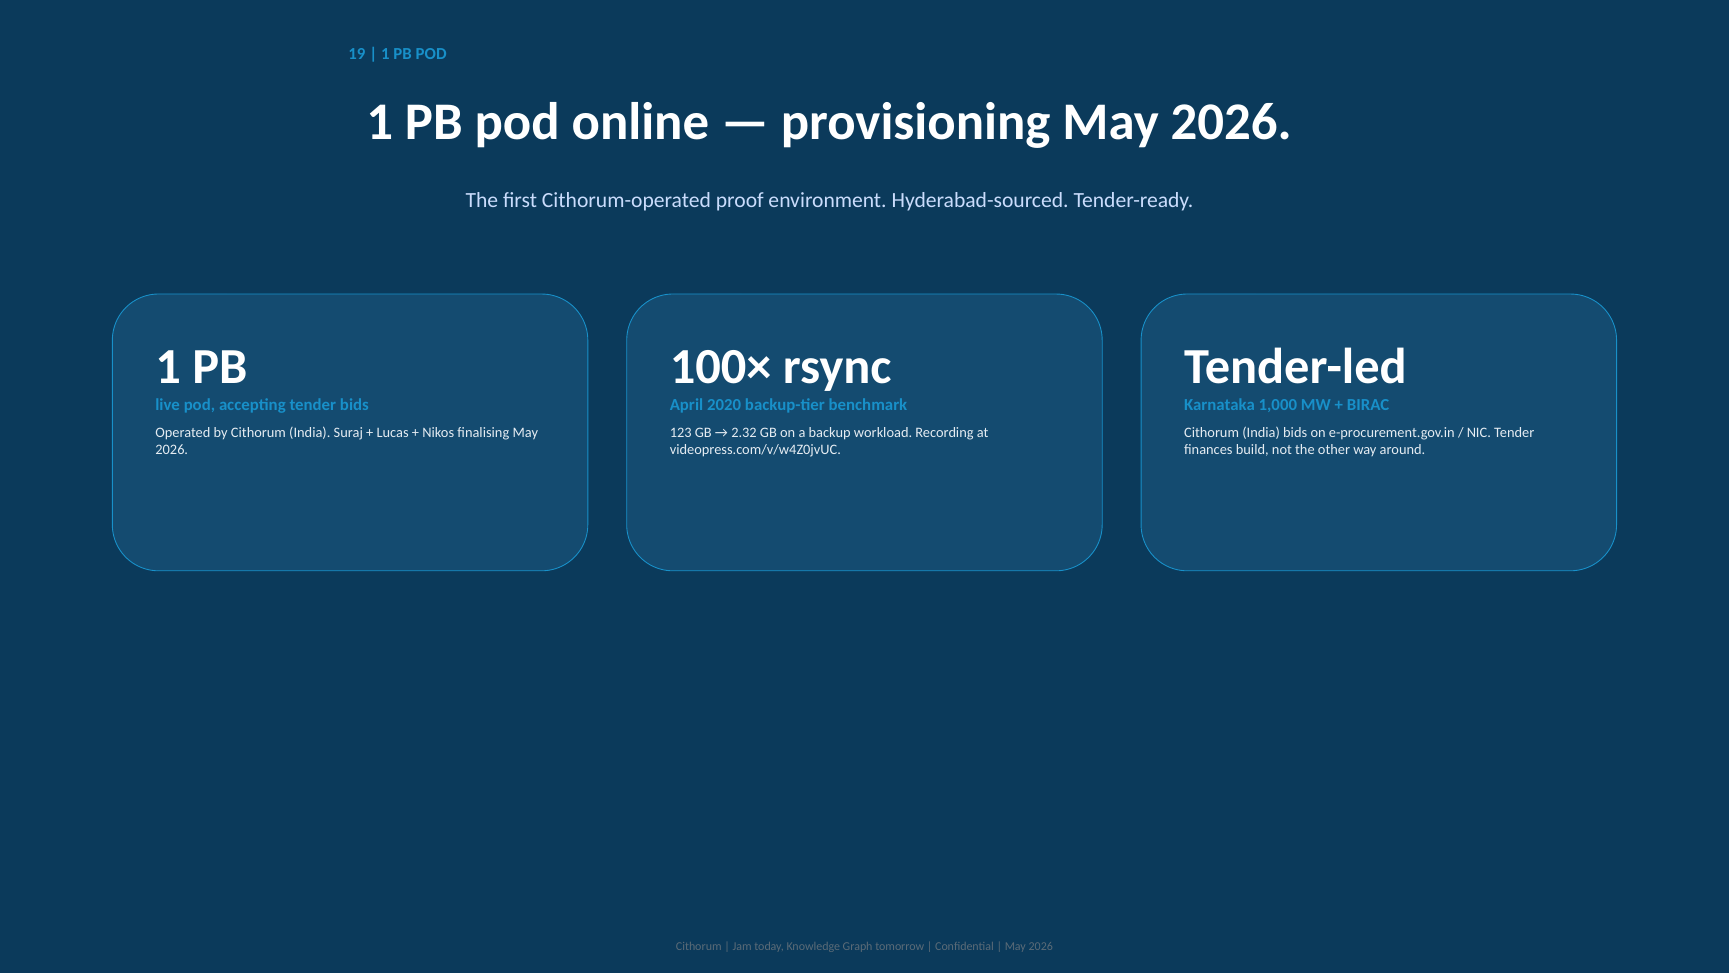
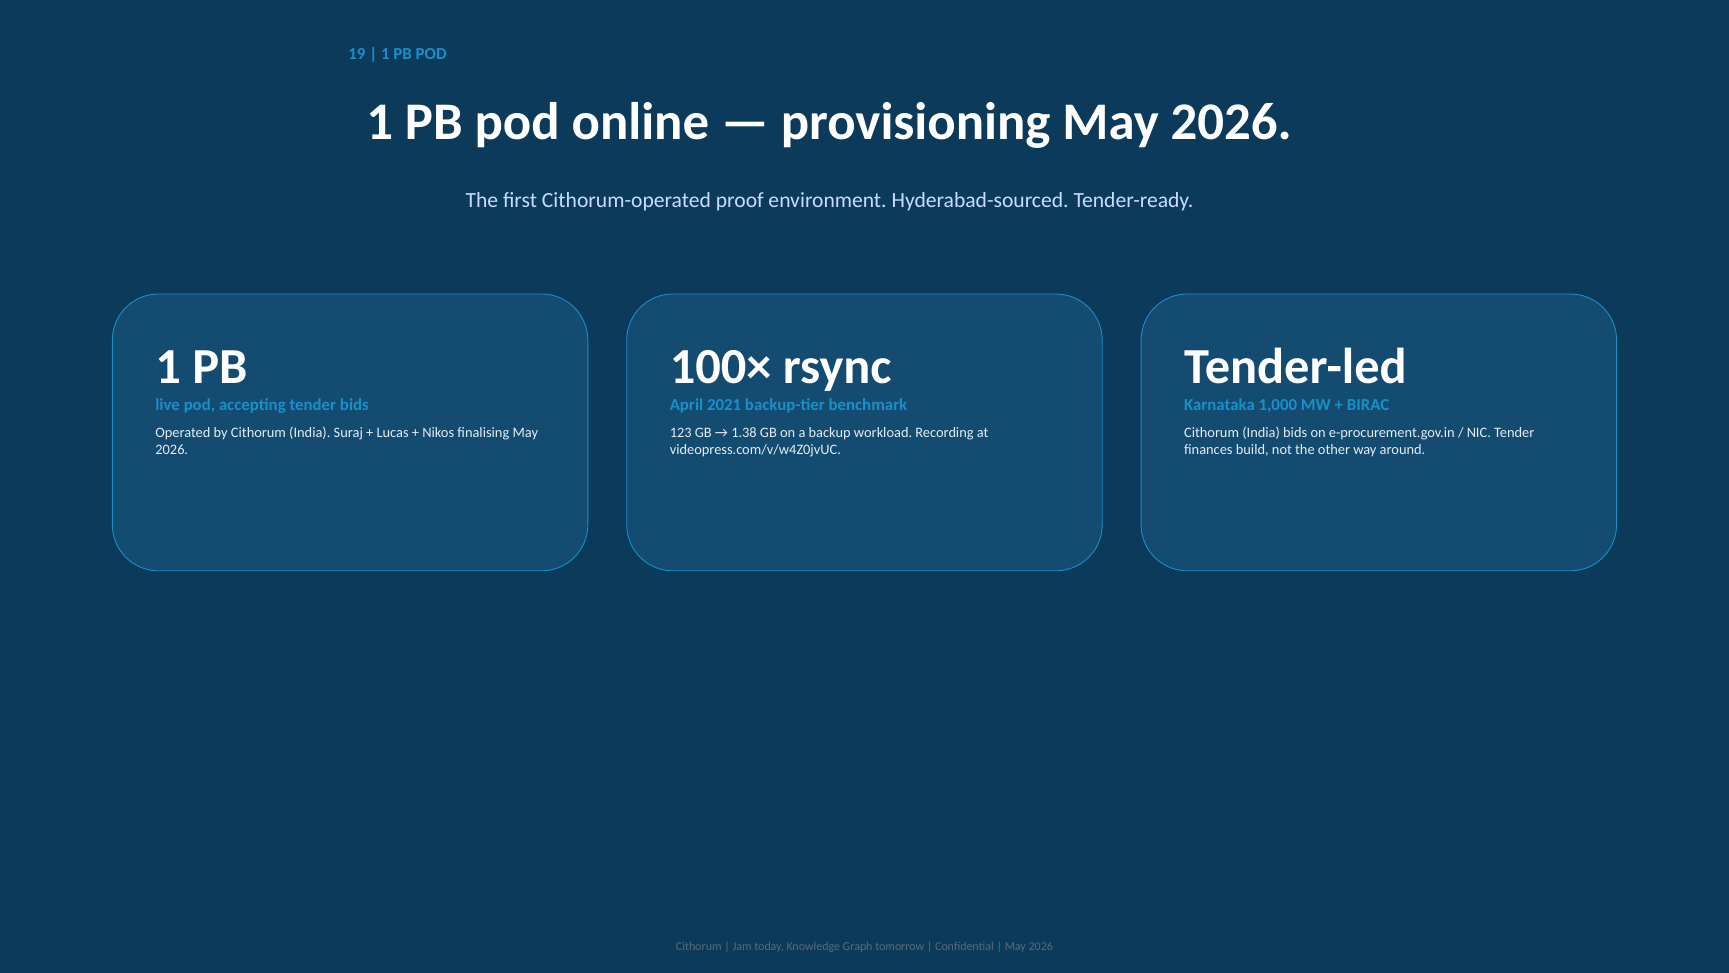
2020: 2020 -> 2021
2.32: 2.32 -> 1.38
